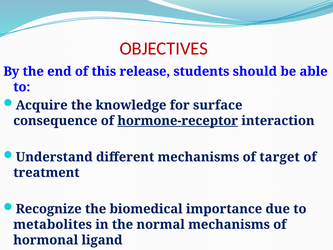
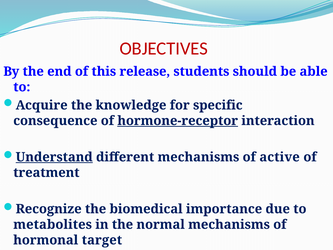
surface: surface -> specific
Understand underline: none -> present
target: target -> active
ligand: ligand -> target
